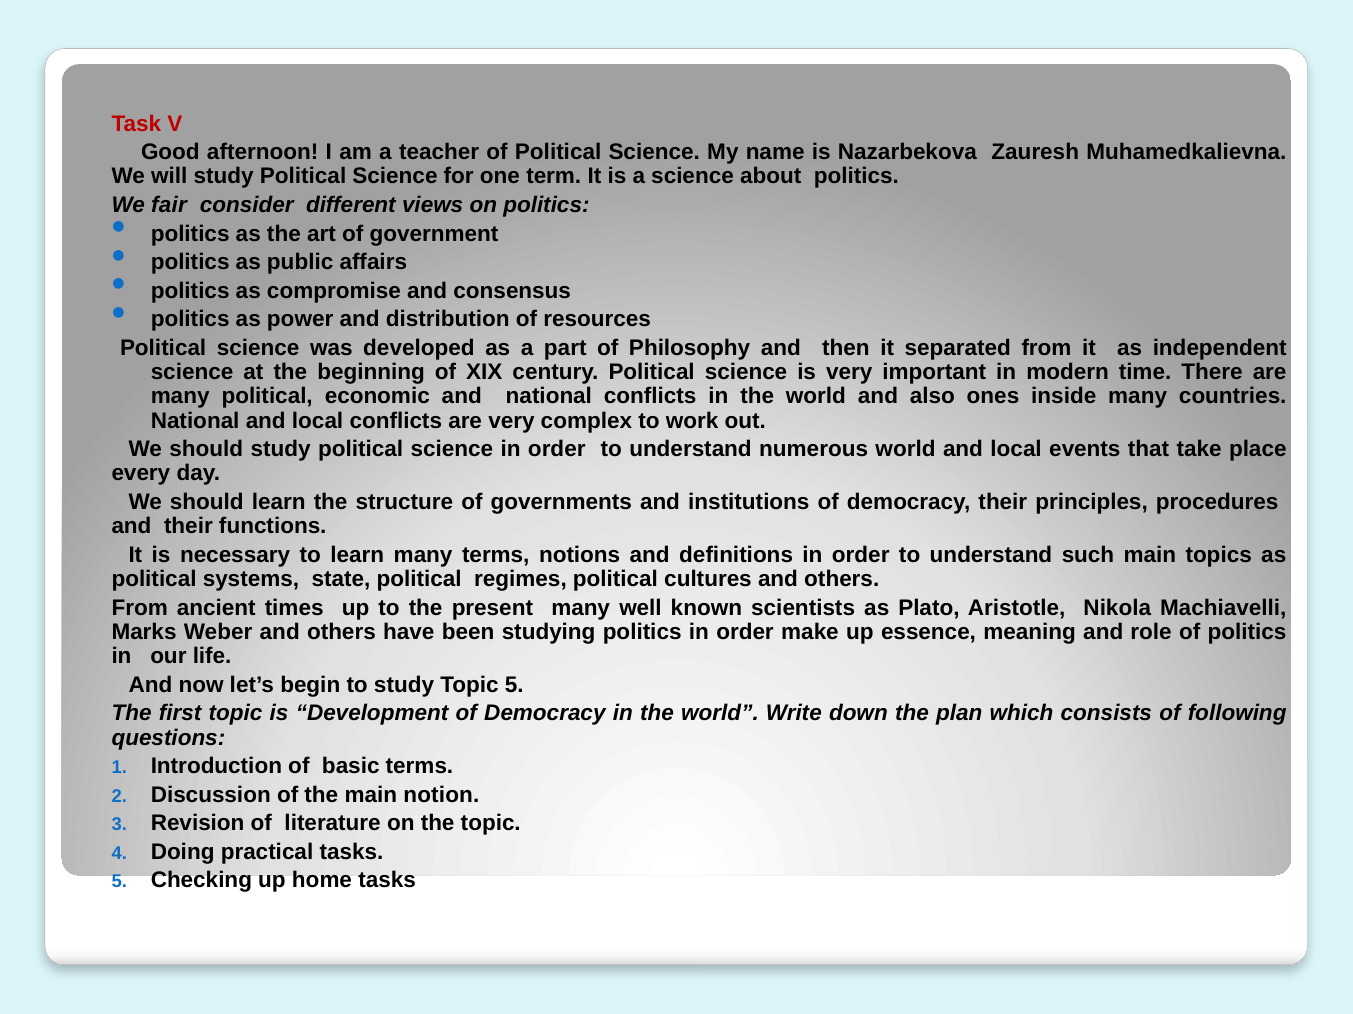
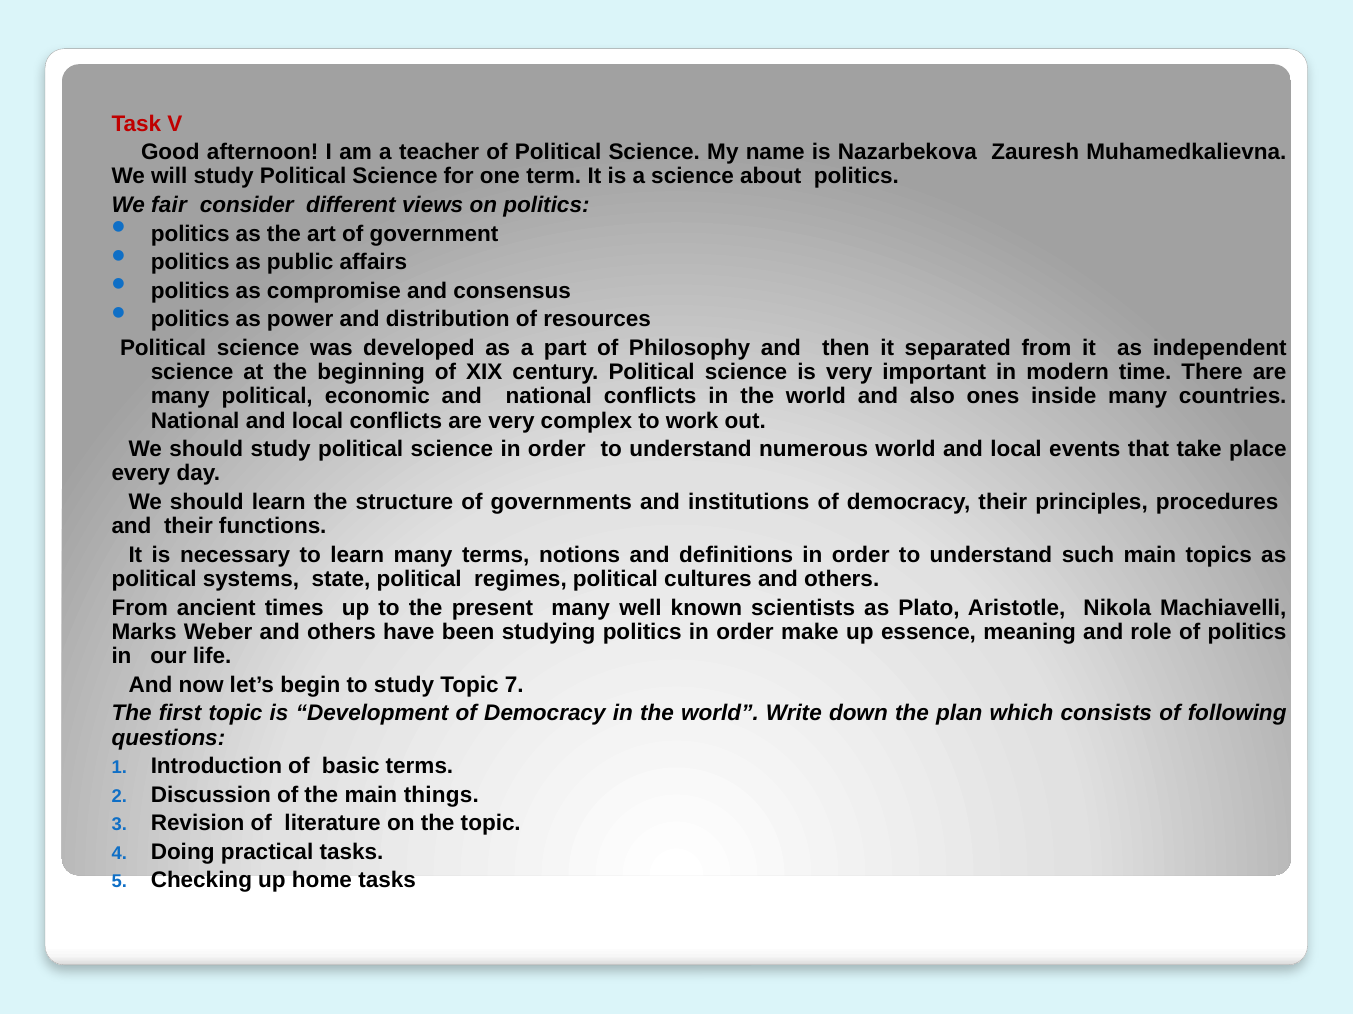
Topic 5: 5 -> 7
notion: notion -> things
